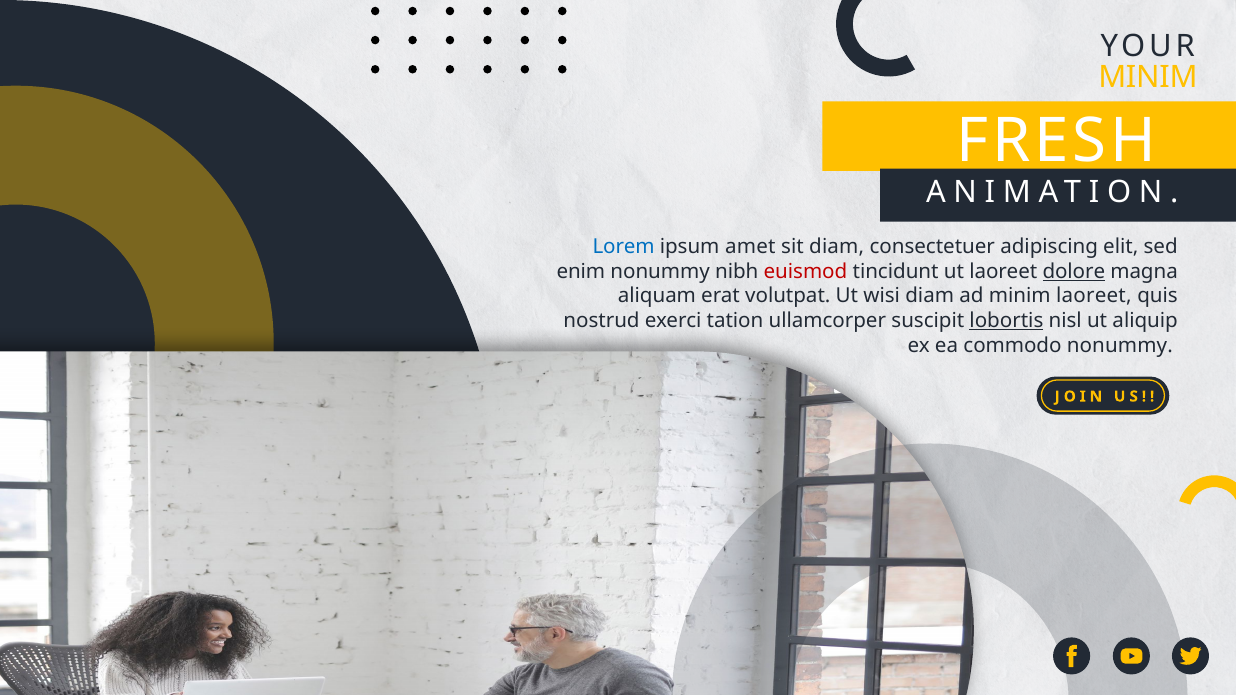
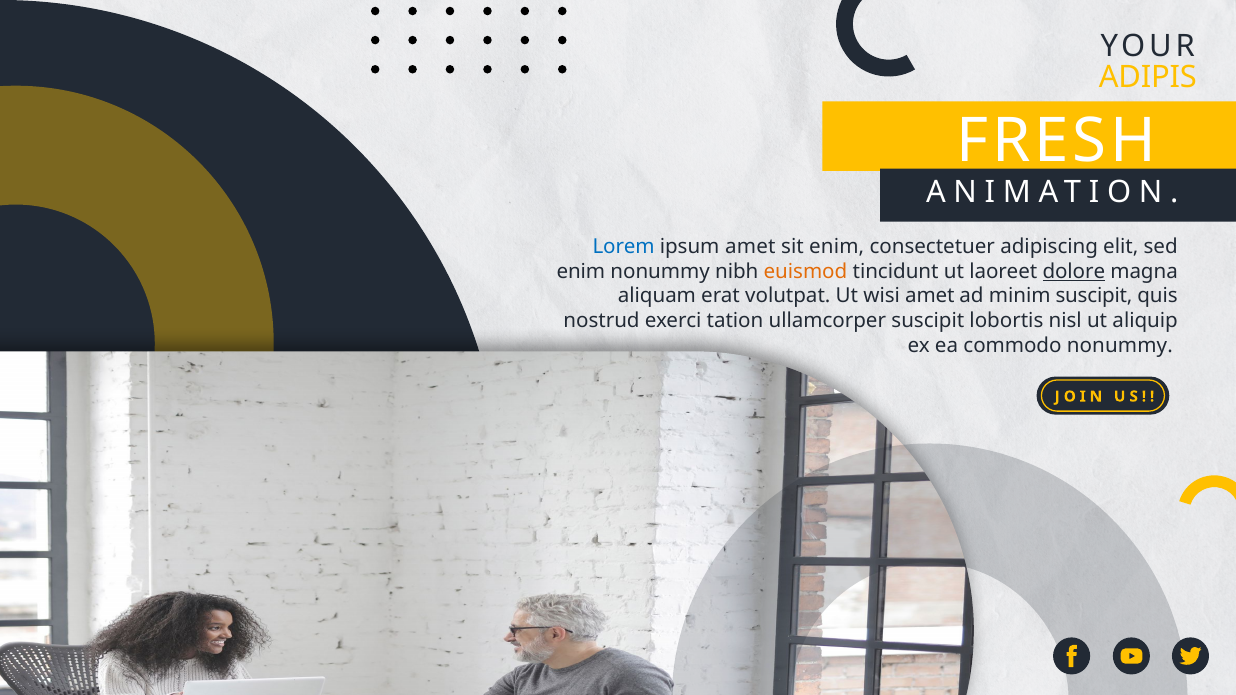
MINIM at (1148, 78): MINIM -> ADIPIS
sit diam: diam -> enim
euismod colour: red -> orange
wisi diam: diam -> amet
minim laoreet: laoreet -> suscipit
lobortis underline: present -> none
